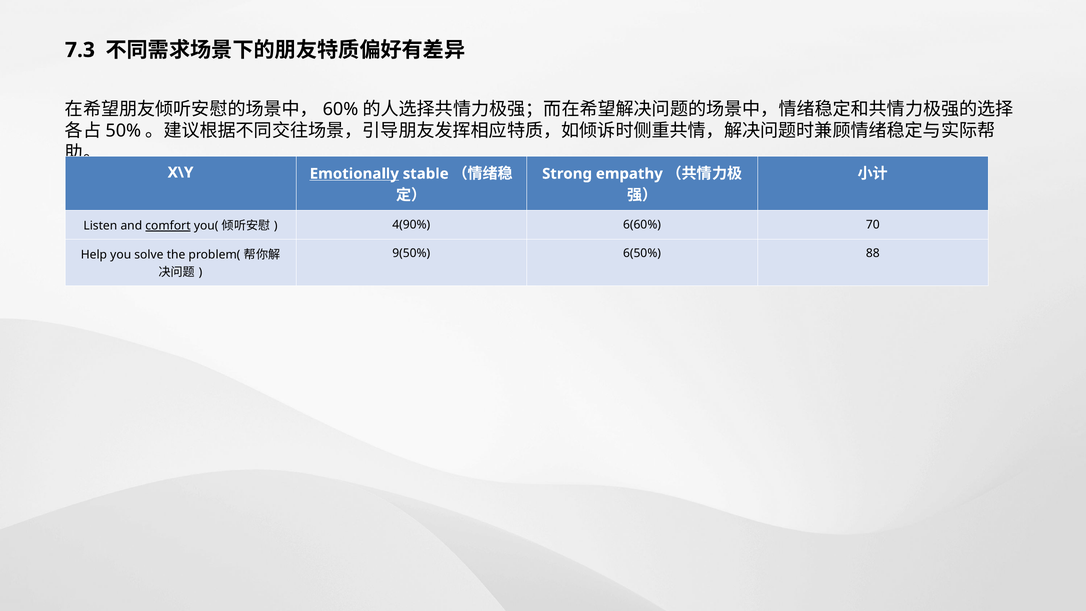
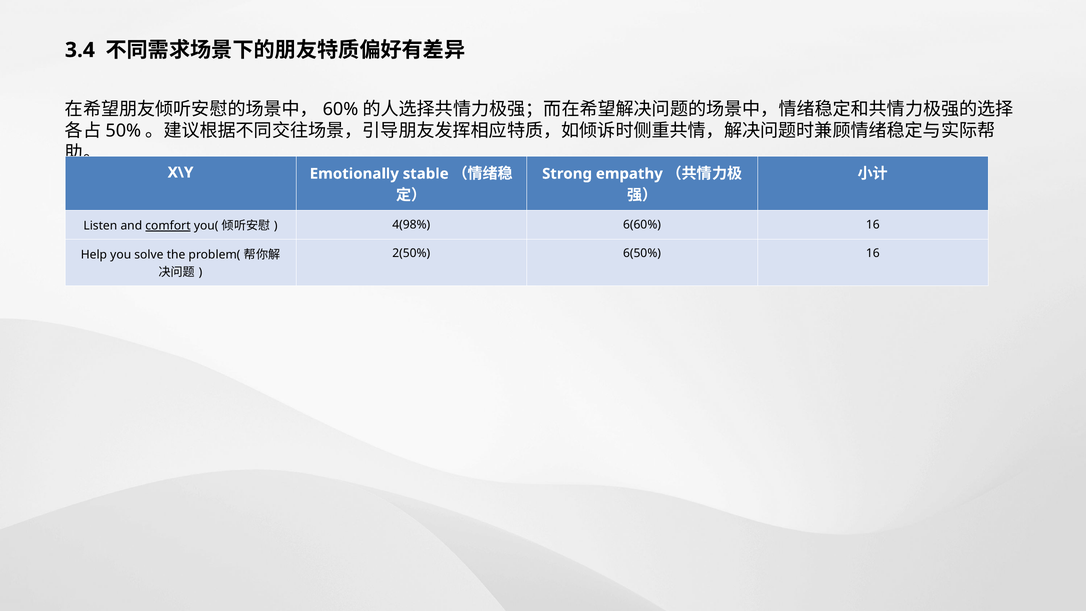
7.3: 7.3 -> 3.4
Emotionally underline: present -> none
4(90%: 4(90% -> 4(98%
6(60% 70: 70 -> 16
9(50%: 9(50% -> 2(50%
6(50% 88: 88 -> 16
